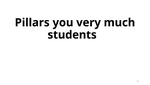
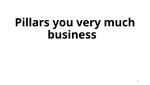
students: students -> business
